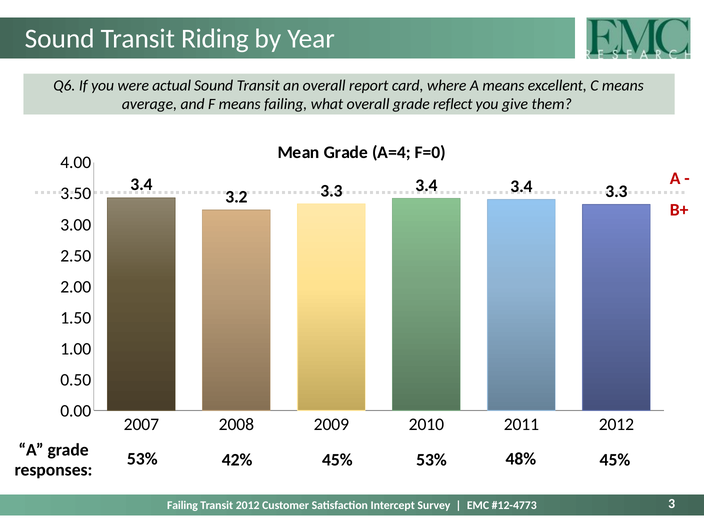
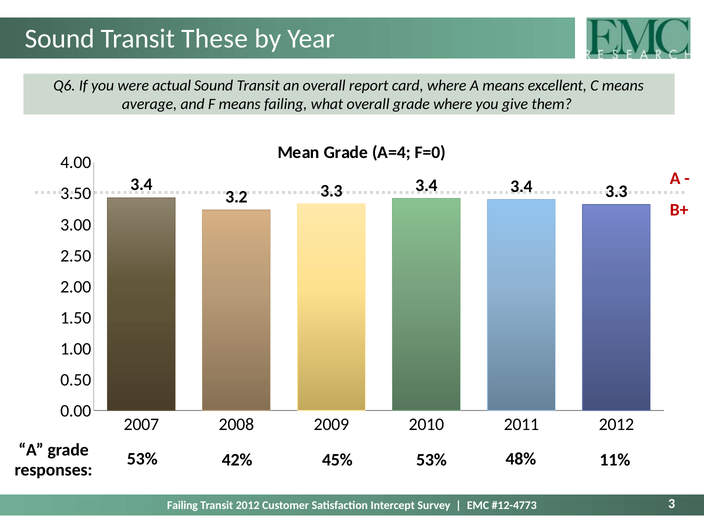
Riding: Riding -> These
grade reflect: reflect -> where
48% 45%: 45% -> 11%
